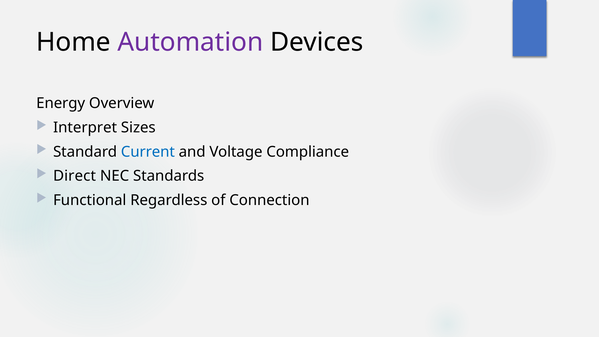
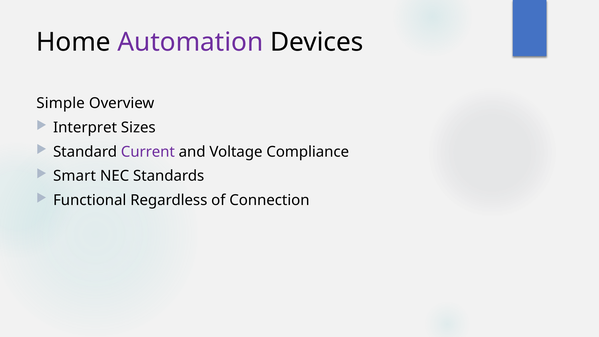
Energy: Energy -> Simple
Current colour: blue -> purple
Direct: Direct -> Smart
